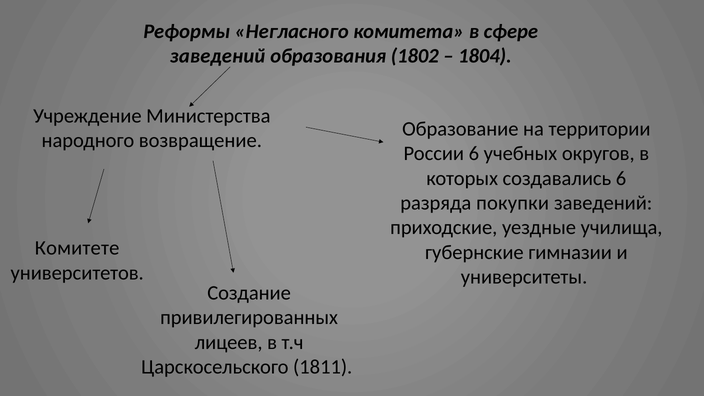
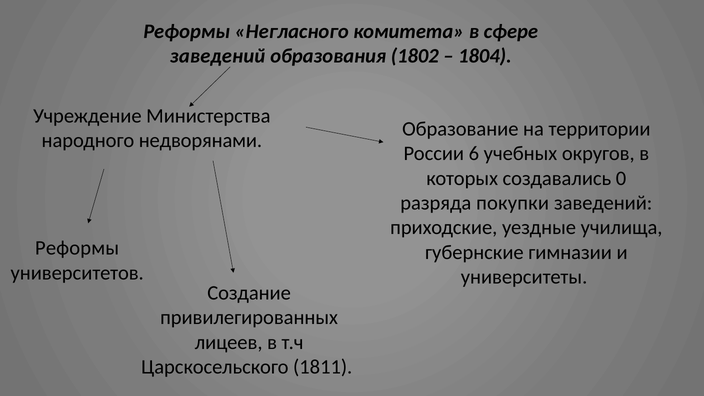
возвращение: возвращение -> недворянами
создавались 6: 6 -> 0
Комитете at (77, 248): Комитете -> Реформы
